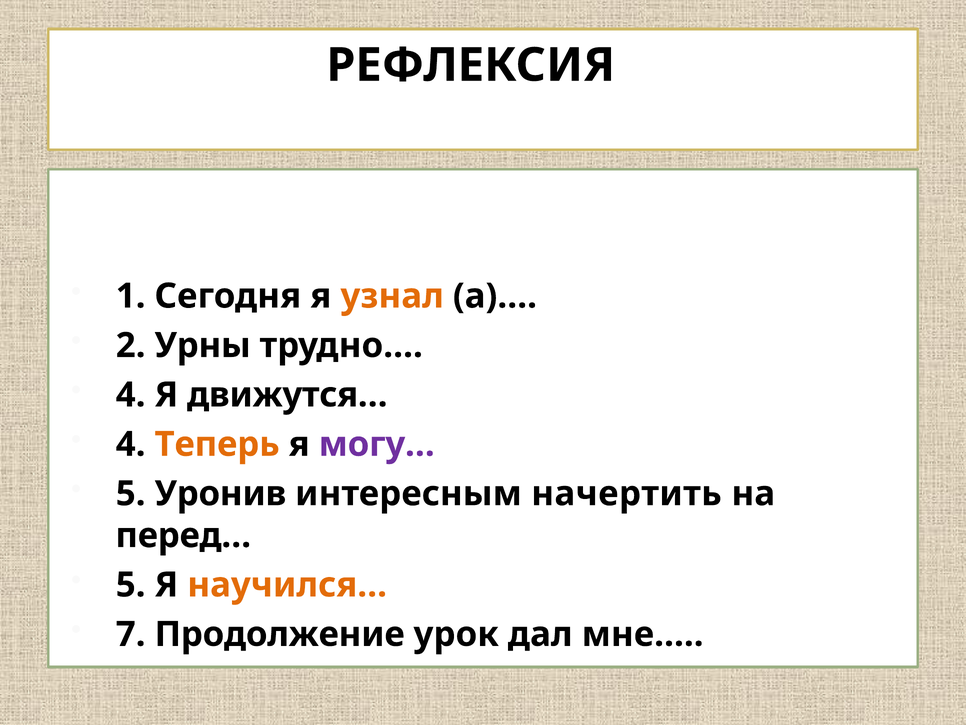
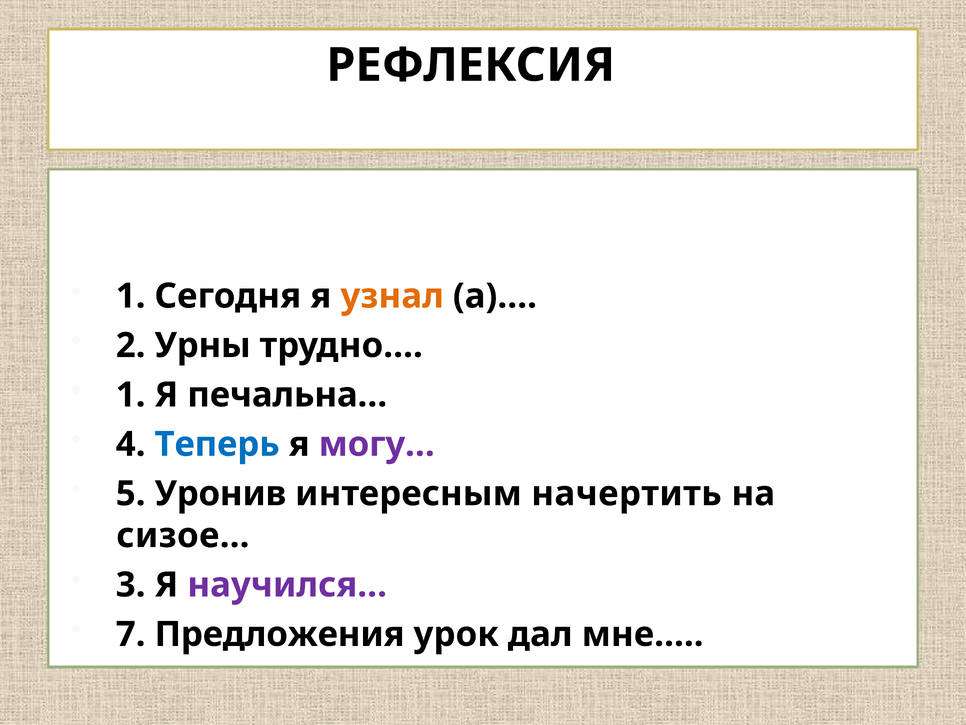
4 at (131, 395): 4 -> 1
движутся…: движутся… -> печальна…
Теперь colour: orange -> blue
перед…: перед… -> сизое…
5 at (131, 585): 5 -> 3
научился… colour: orange -> purple
Продолжение: Продолжение -> Предложения
